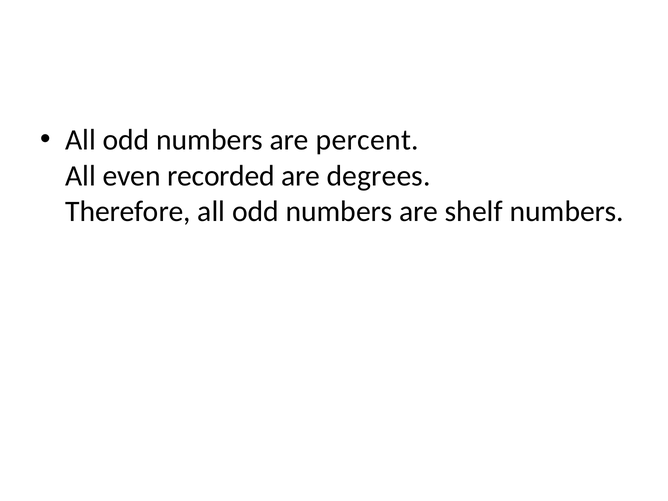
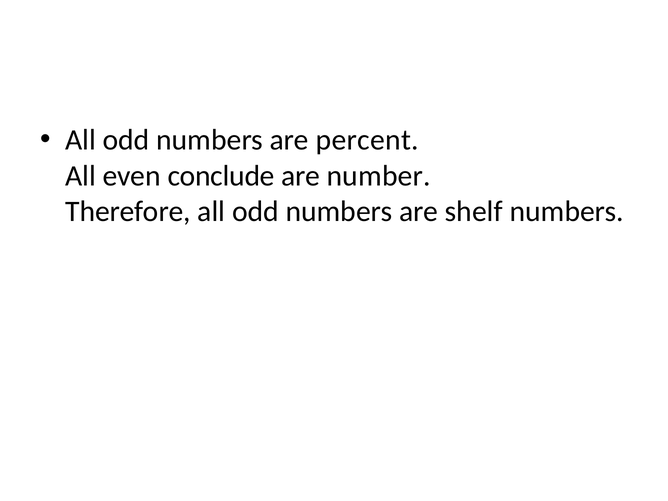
recorded: recorded -> conclude
degrees: degrees -> number
